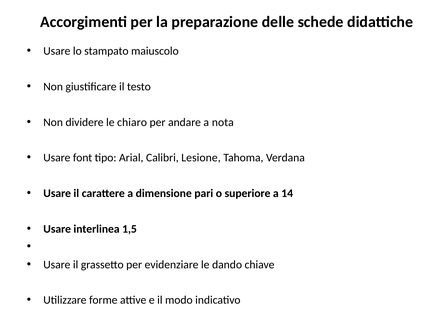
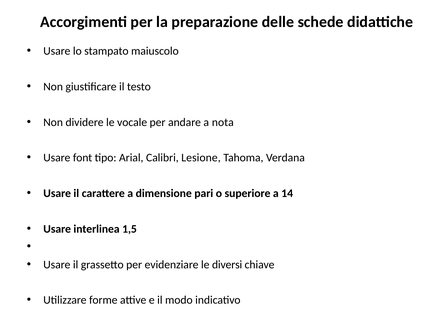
chiaro: chiaro -> vocale
dando: dando -> diversi
